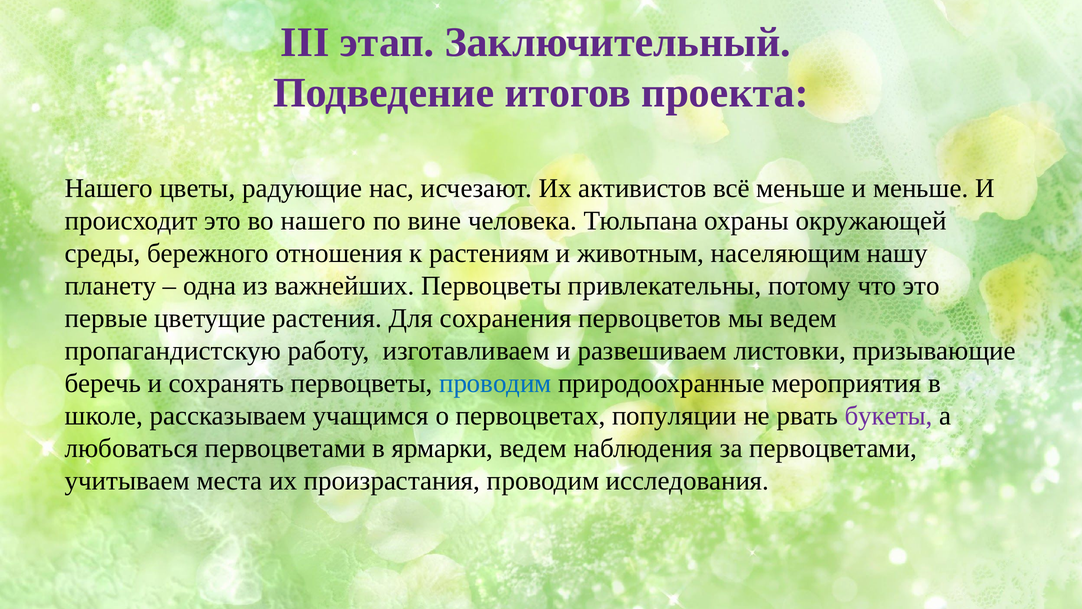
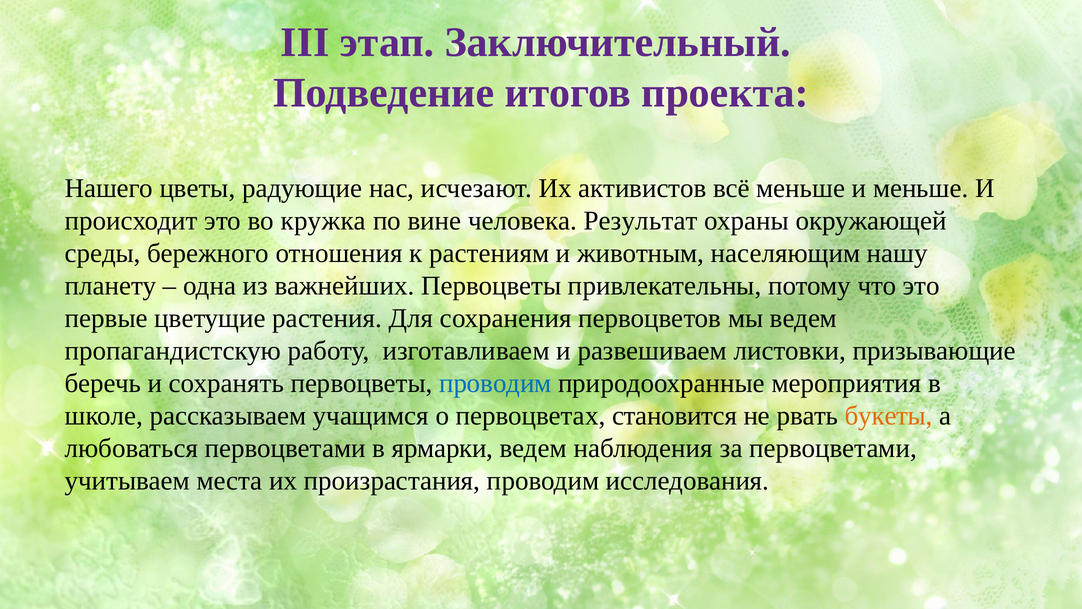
во нашего: нашего -> кружка
Тюльпана: Тюльпана -> Результат
популяции: популяции -> становится
букеты colour: purple -> orange
